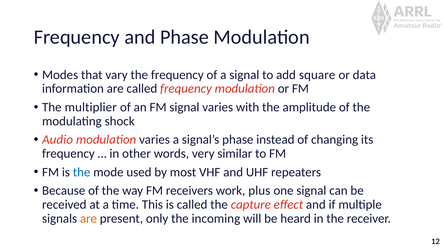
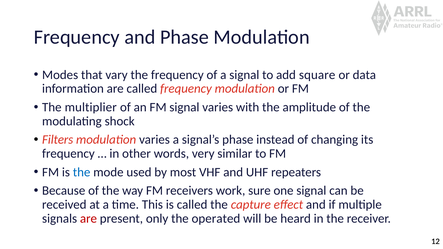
Audio: Audio -> Filters
plus: plus -> sure
are at (88, 219) colour: orange -> red
incoming: incoming -> operated
